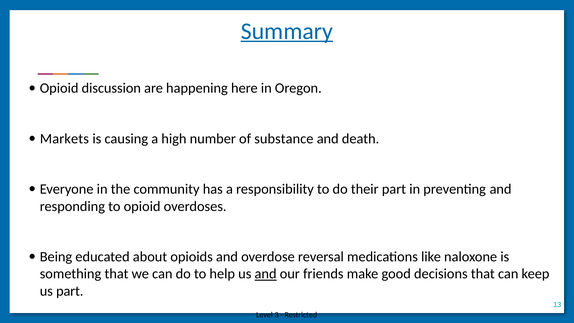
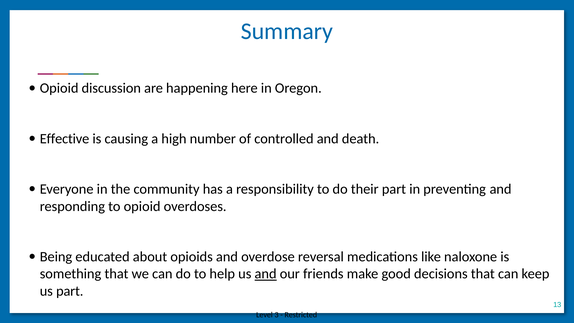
Summary underline: present -> none
Markets: Markets -> Effective
substance: substance -> controlled
